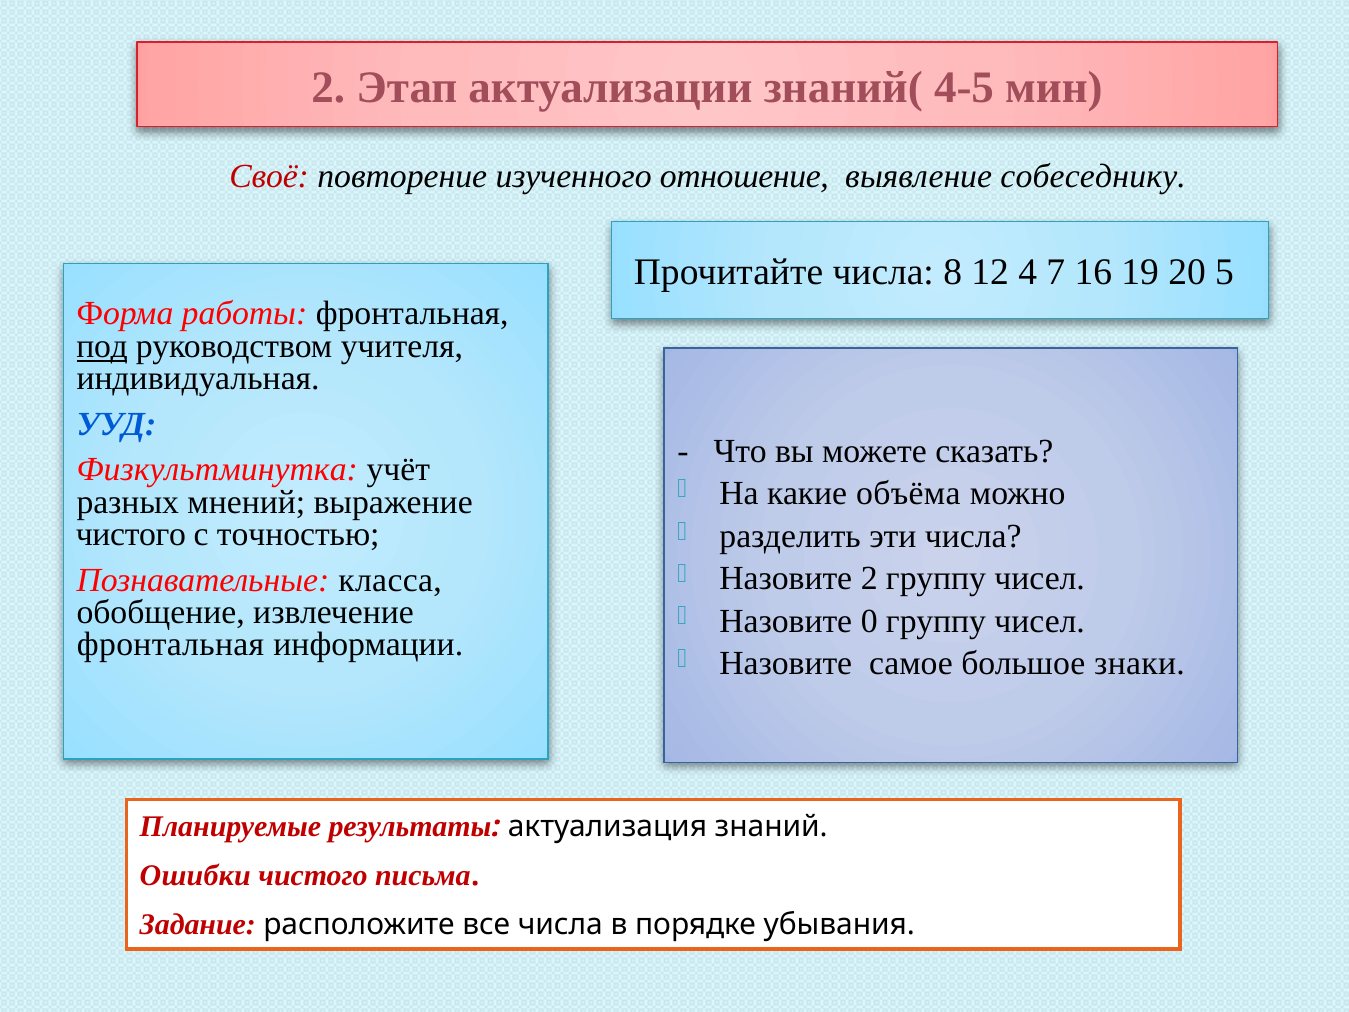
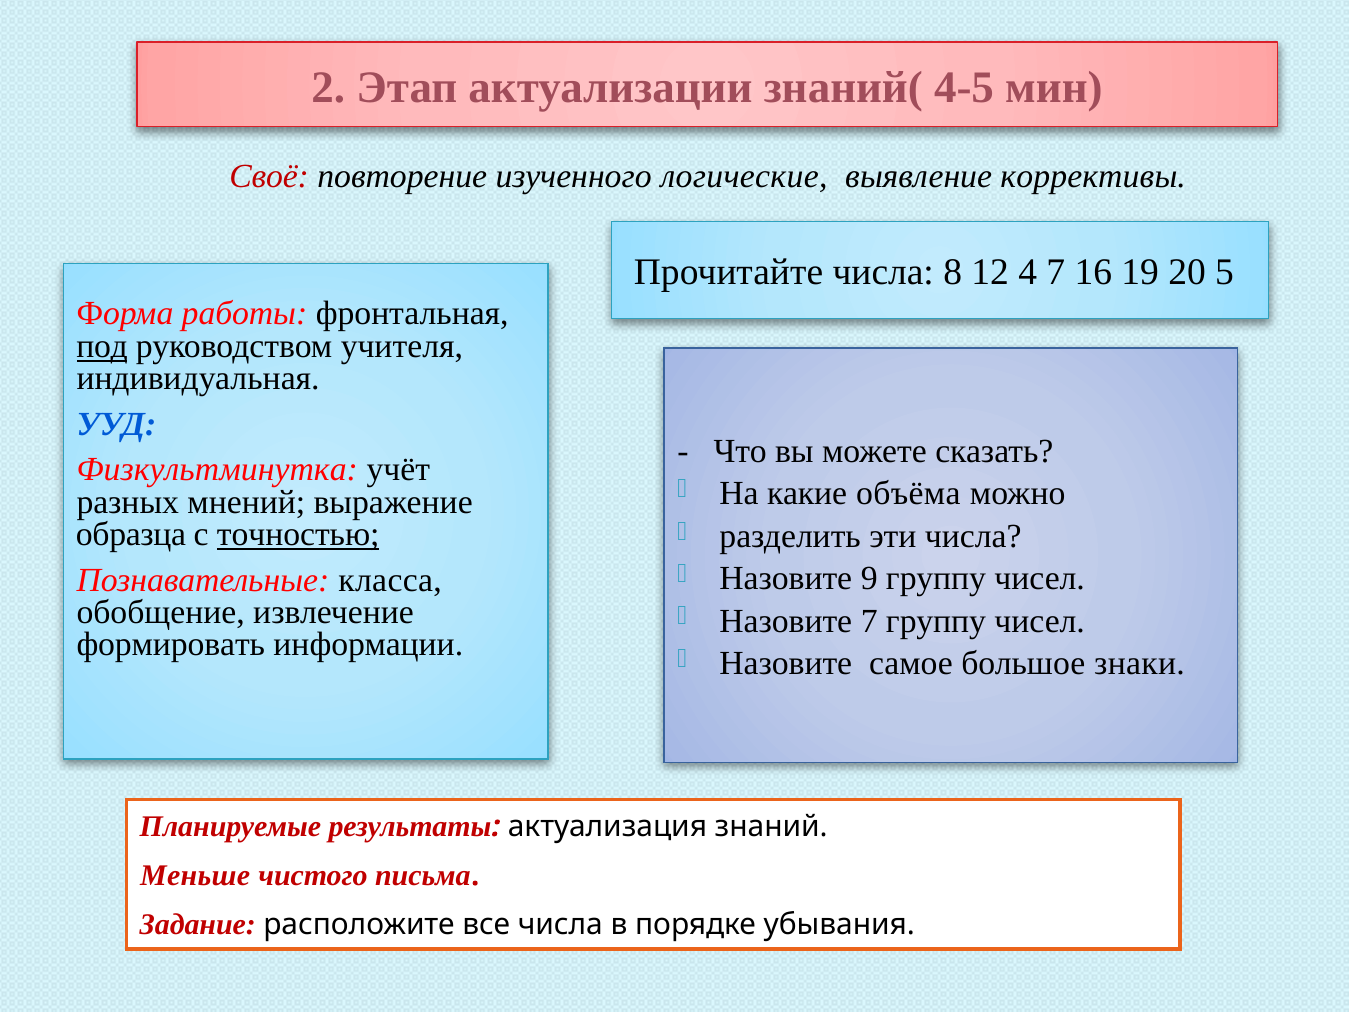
отношение: отношение -> логические
собеседнику: собеседнику -> коррективы
чистого at (131, 534): чистого -> образца
точностью underline: none -> present
Назовите 2: 2 -> 9
Назовите 0: 0 -> 7
фронтальная at (171, 645): фронтальная -> формировать
Ошибки: Ошибки -> Меньше
